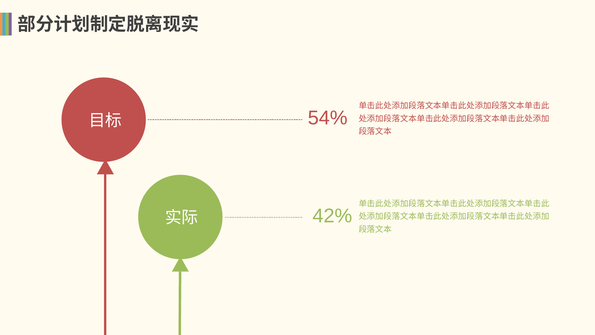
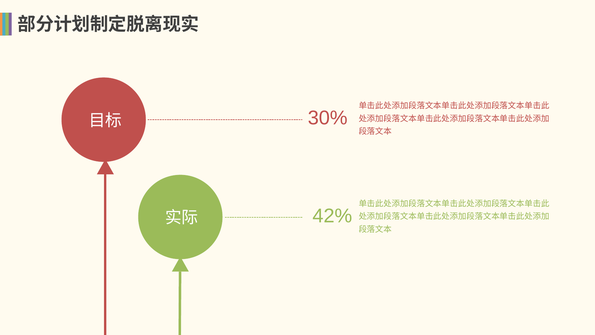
54%: 54% -> 30%
